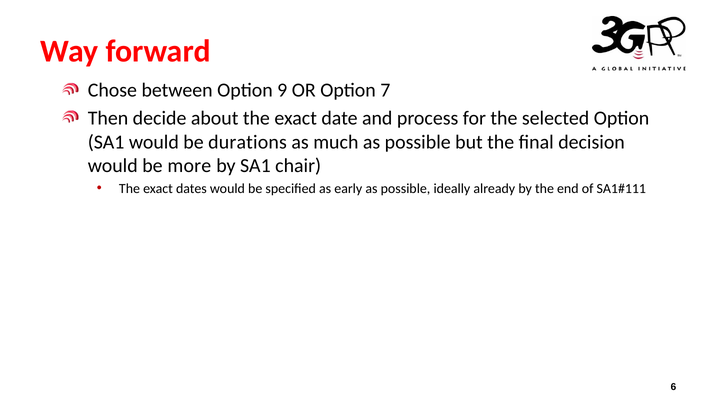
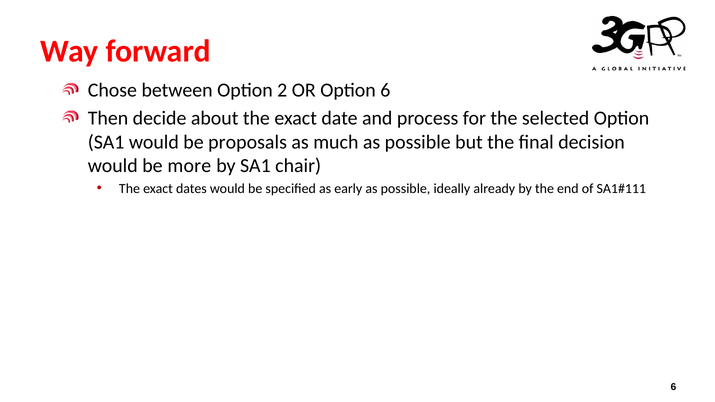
9: 9 -> 2
Option 7: 7 -> 6
durations: durations -> proposals
